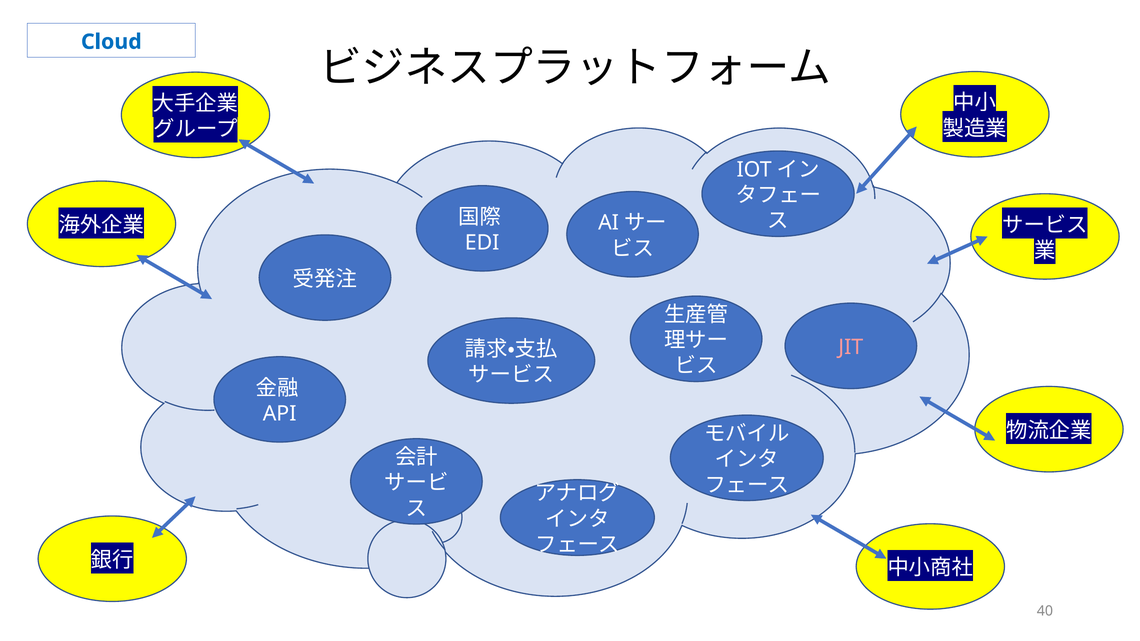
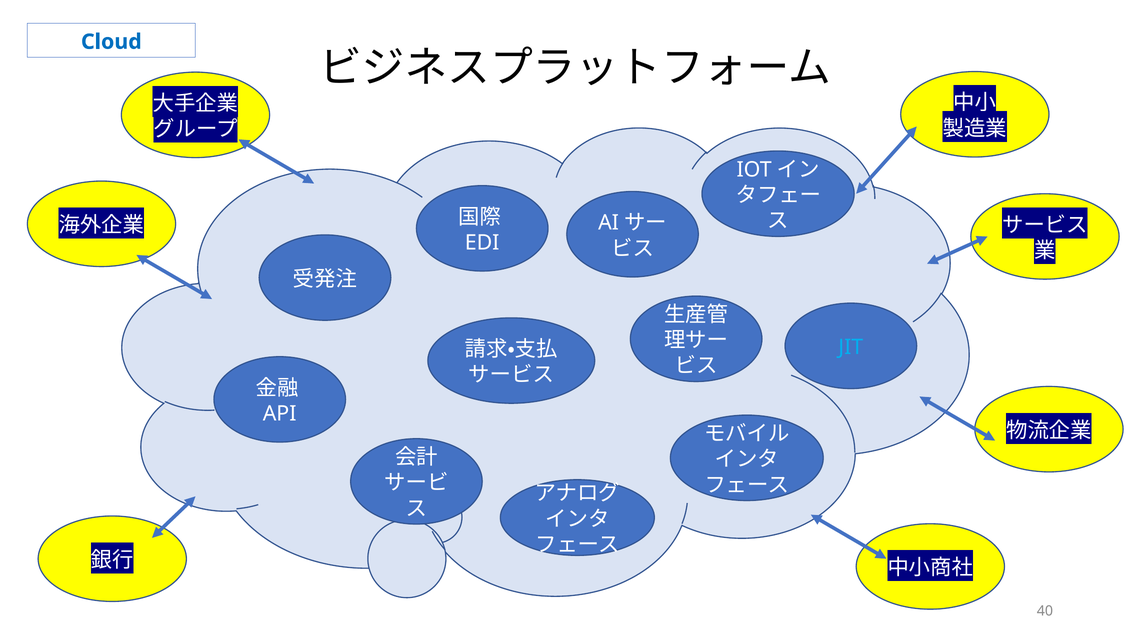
JIT colour: pink -> light blue
